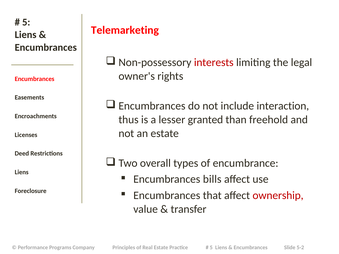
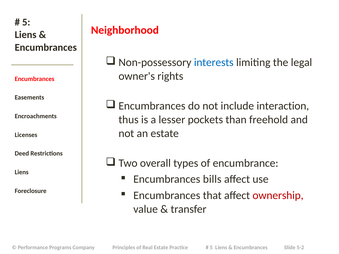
Telemarketing: Telemarketing -> Neighborhood
interests colour: red -> blue
granted: granted -> pockets
